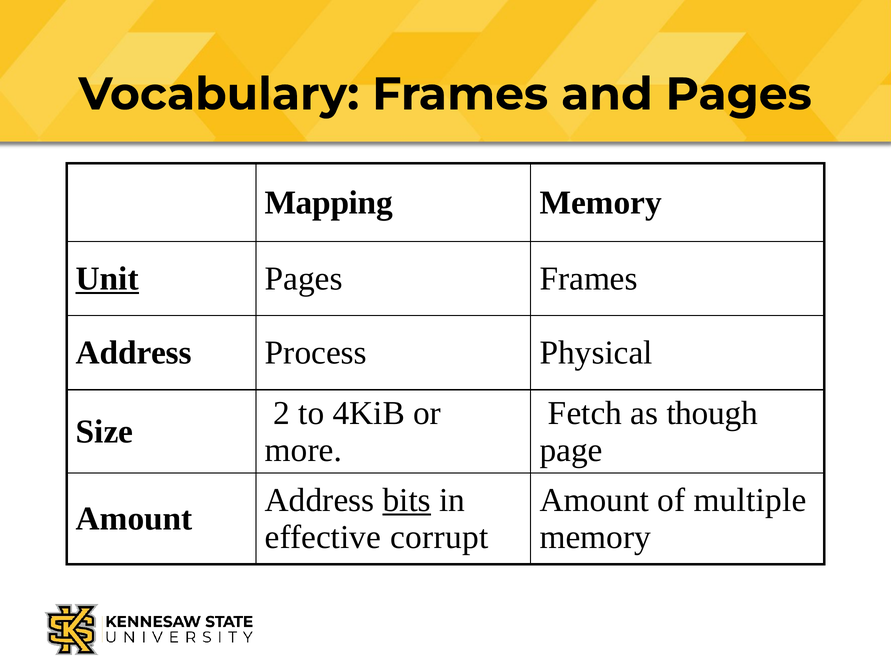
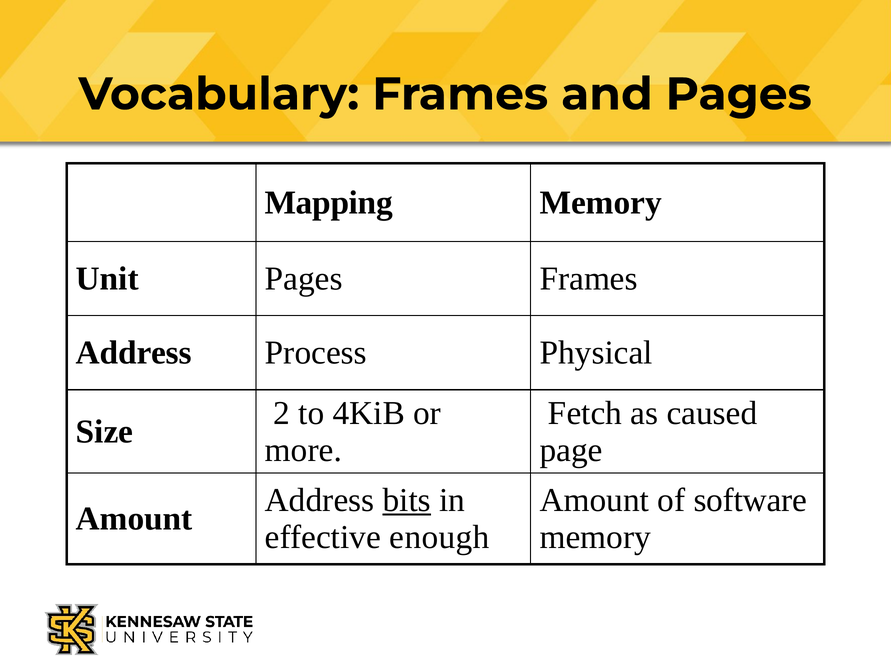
Unit underline: present -> none
though: though -> caused
multiple: multiple -> software
corrupt: corrupt -> enough
